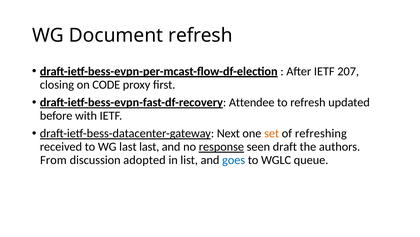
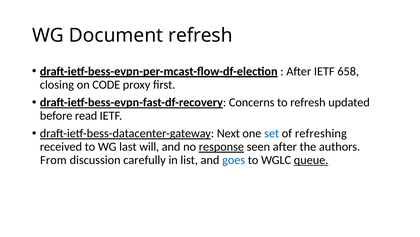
207: 207 -> 658
Attendee: Attendee -> Concerns
with: with -> read
set colour: orange -> blue
last last: last -> will
seen draft: draft -> after
adopted: adopted -> carefully
queue underline: none -> present
